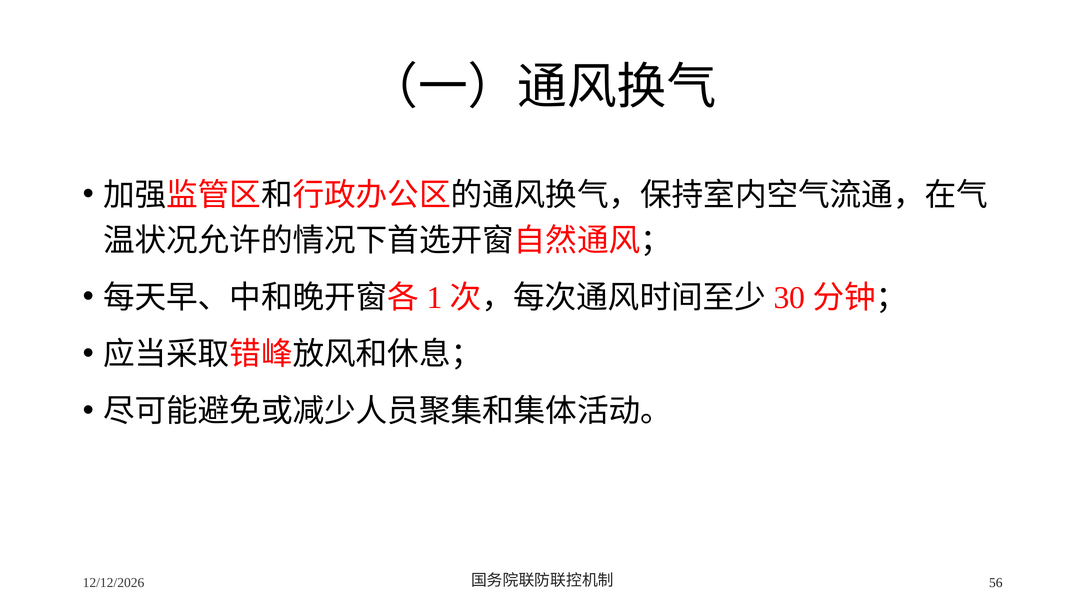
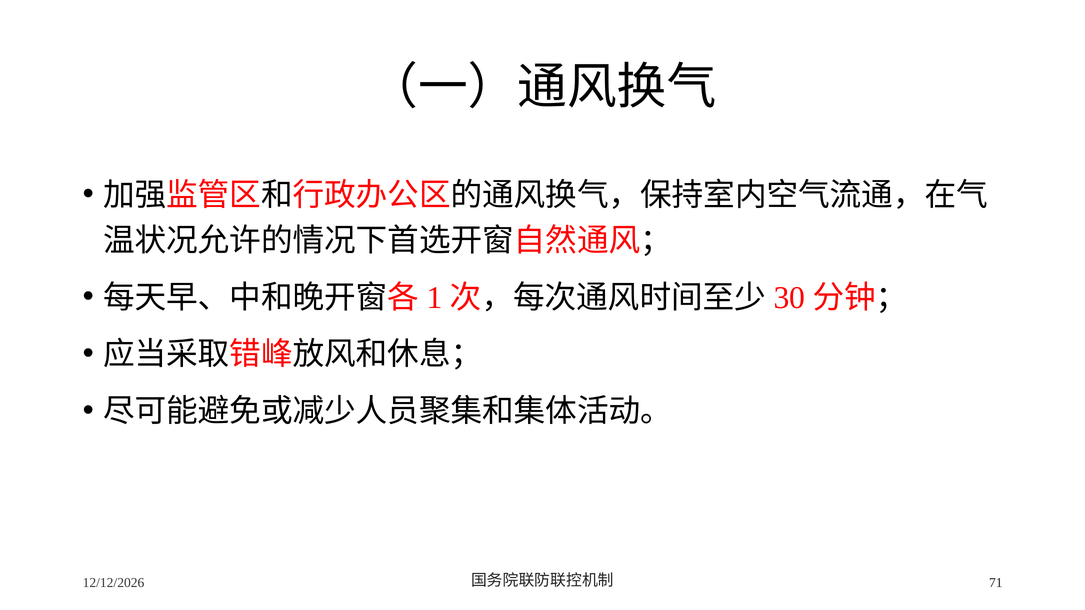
56: 56 -> 71
